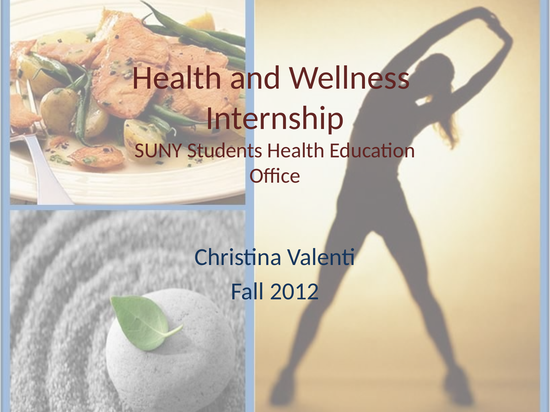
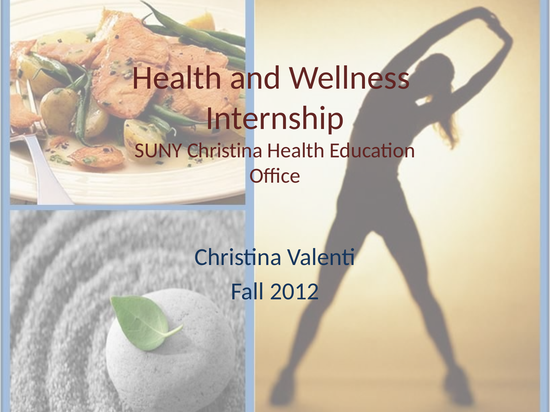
SUNY Students: Students -> Christina
